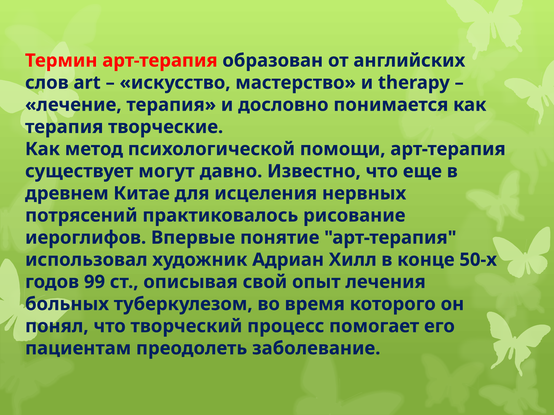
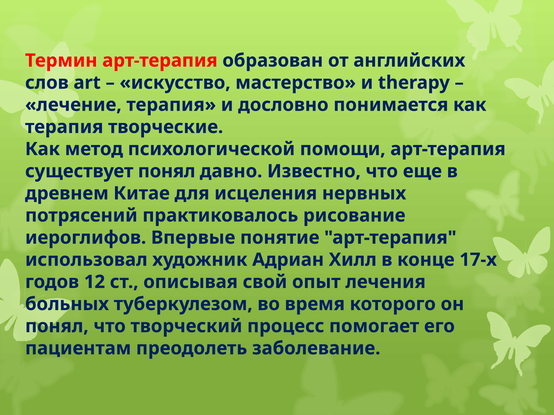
существует могут: могут -> понял
50-х: 50-х -> 17-х
99: 99 -> 12
